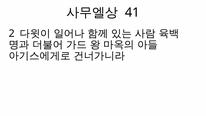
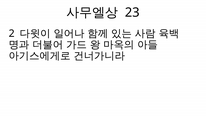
41: 41 -> 23
